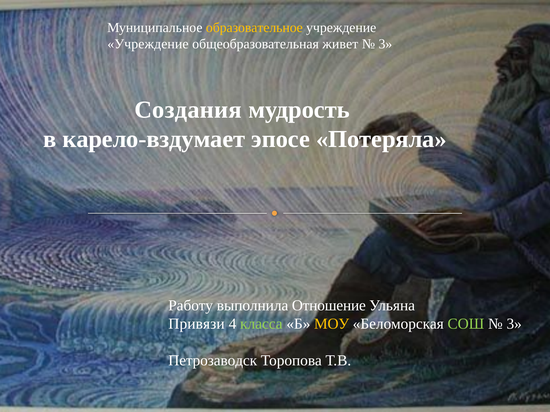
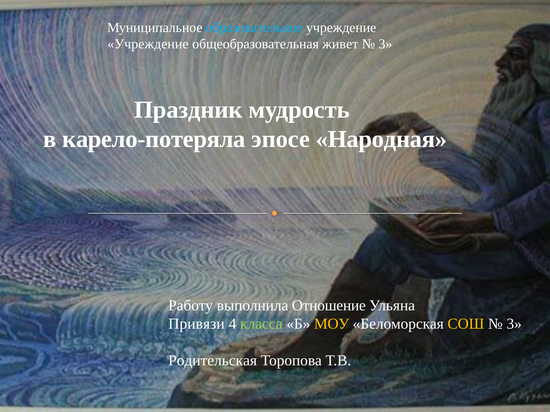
образовательное colour: yellow -> light blue
Создания: Создания -> Праздник
карело-вздумает: карело-вздумает -> карело-потеряла
Потеряла: Потеряла -> Народная
СОШ colour: light green -> yellow
Петрозаводск: Петрозаводск -> Родительская
